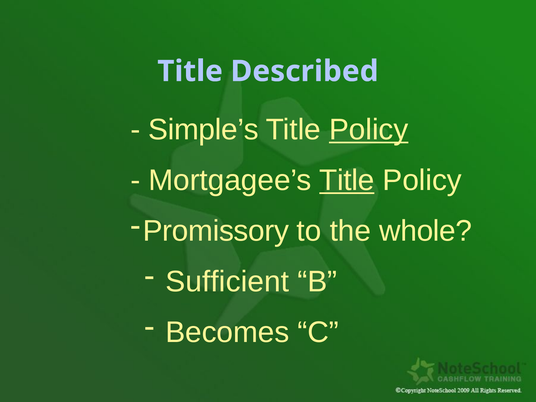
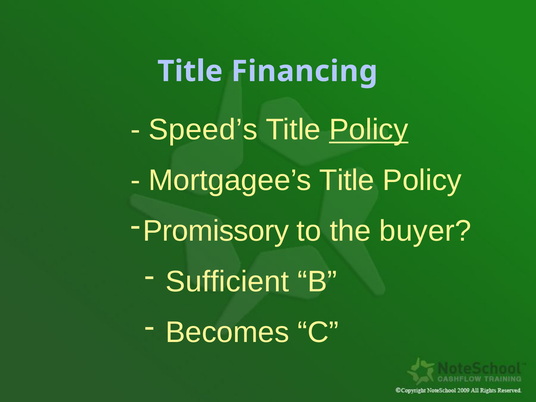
Described: Described -> Financing
Simple’s: Simple’s -> Speed’s
Title at (347, 180) underline: present -> none
whole: whole -> buyer
